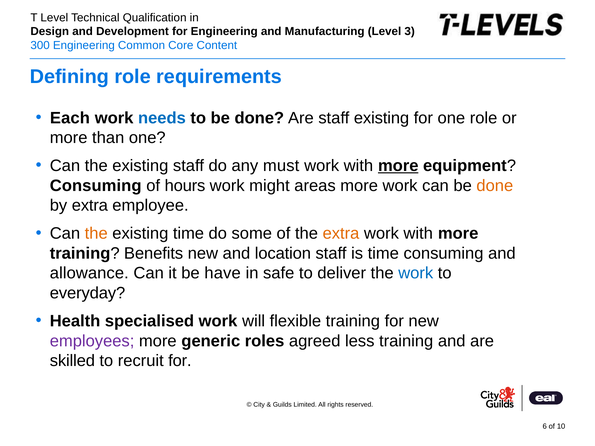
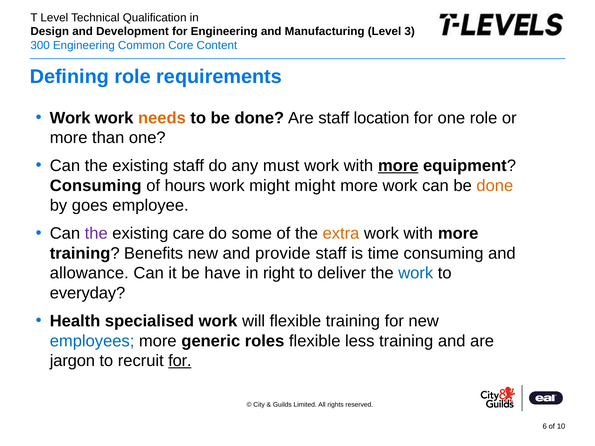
Each at (70, 118): Each -> Work
needs colour: blue -> orange
staff existing: existing -> location
might areas: areas -> might
by extra: extra -> goes
the at (96, 234) colour: orange -> purple
existing time: time -> care
location: location -> provide
safe: safe -> right
employees colour: purple -> blue
roles agreed: agreed -> flexible
skilled: skilled -> jargon
for at (180, 361) underline: none -> present
